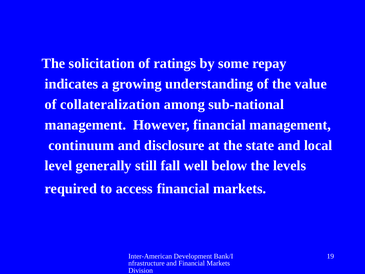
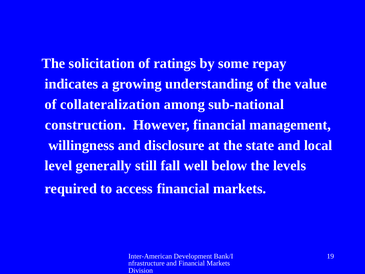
management at (85, 125): management -> construction
continuum: continuum -> willingness
